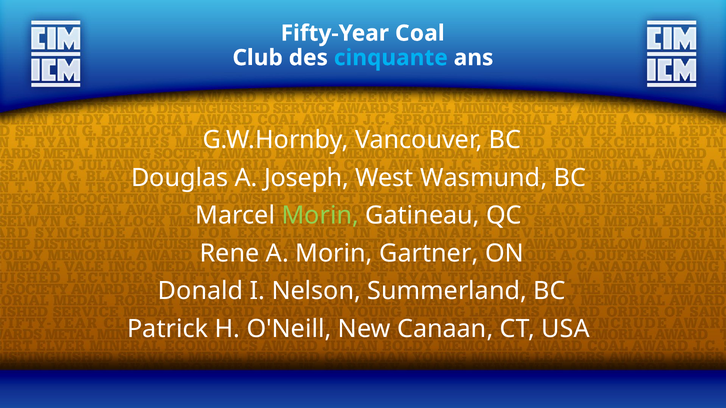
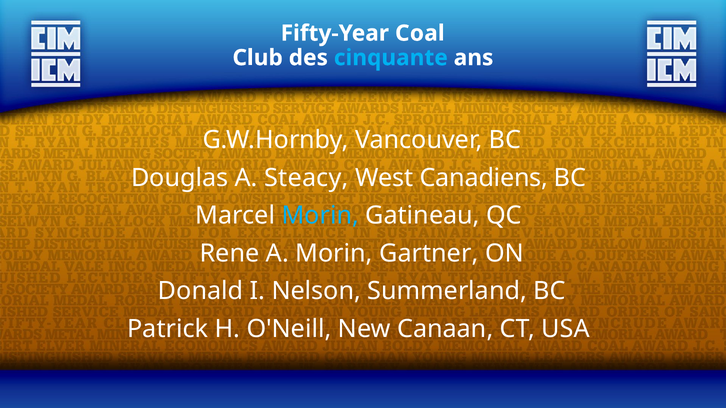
Joseph: Joseph -> Steacy
Wasmund: Wasmund -> Canadiens
Morin at (320, 216) colour: light green -> light blue
